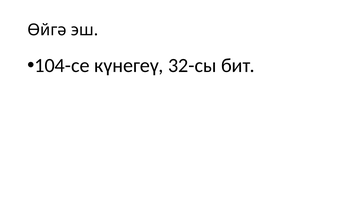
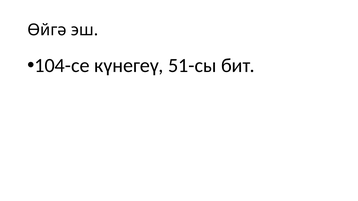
32-сы: 32-сы -> 51-сы
